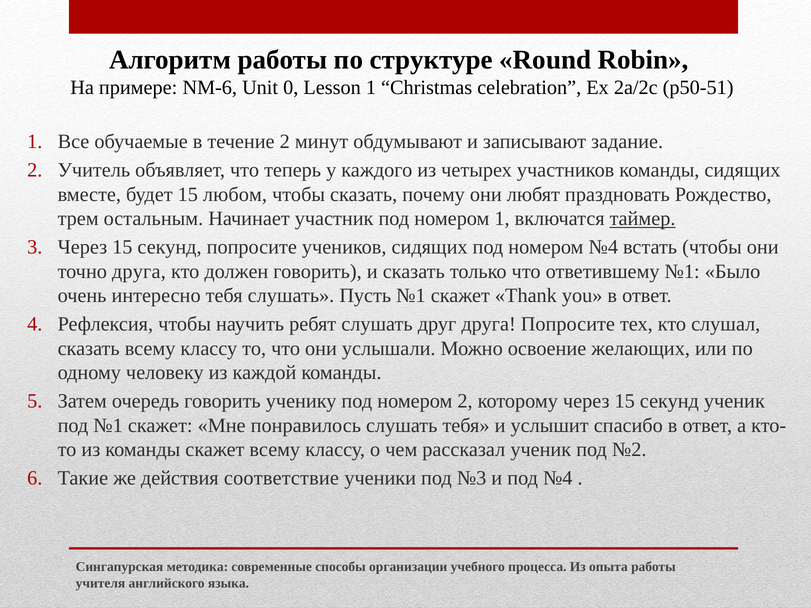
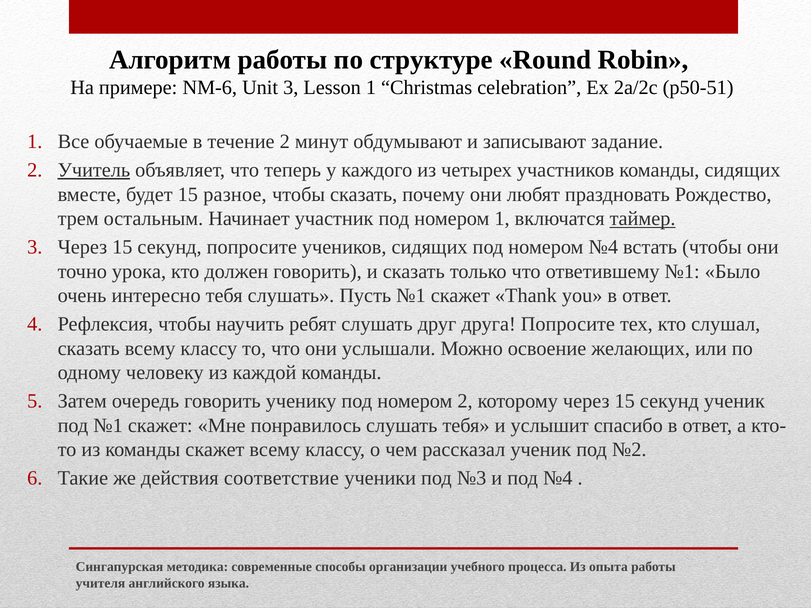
Unit 0: 0 -> 3
Учитель underline: none -> present
любом: любом -> разное
точно друга: друга -> урока
